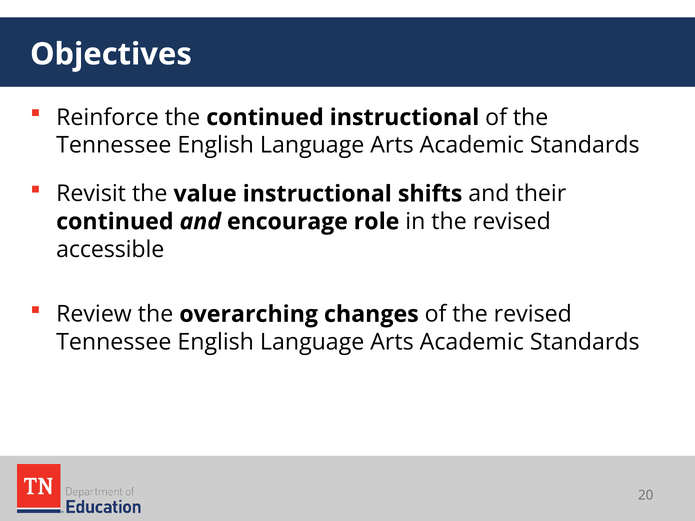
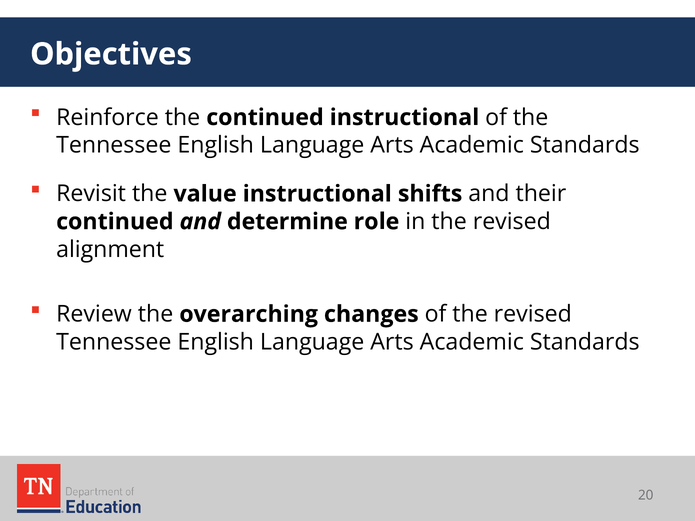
encourage: encourage -> determine
accessible: accessible -> alignment
